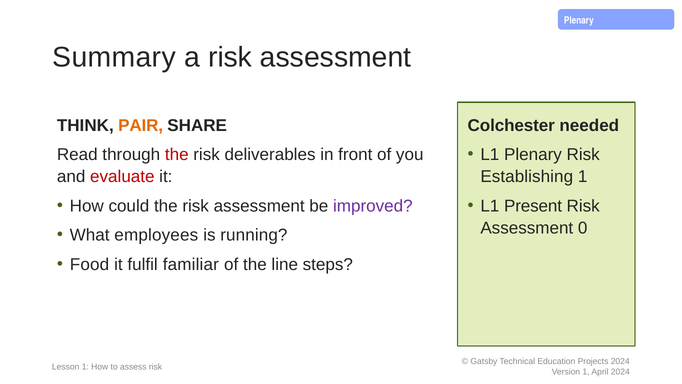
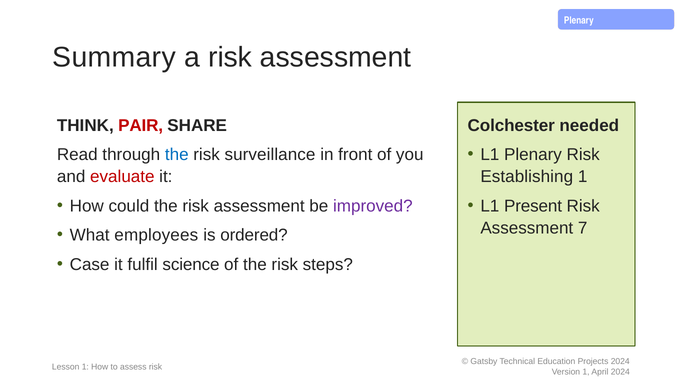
PAIR colour: orange -> red
the at (177, 154) colour: red -> blue
deliverables: deliverables -> surveillance
0: 0 -> 7
running: running -> ordered
Food: Food -> Case
familiar: familiar -> science
of the line: line -> risk
